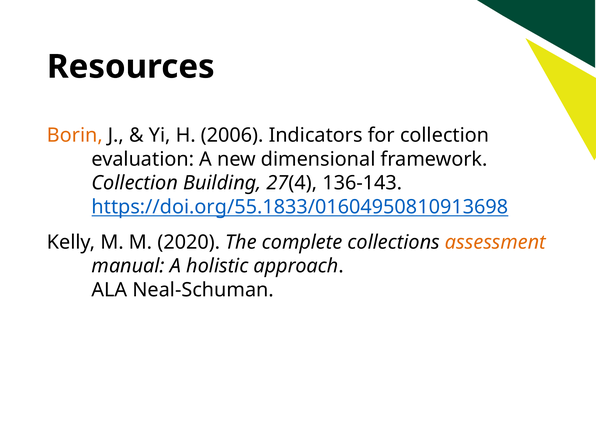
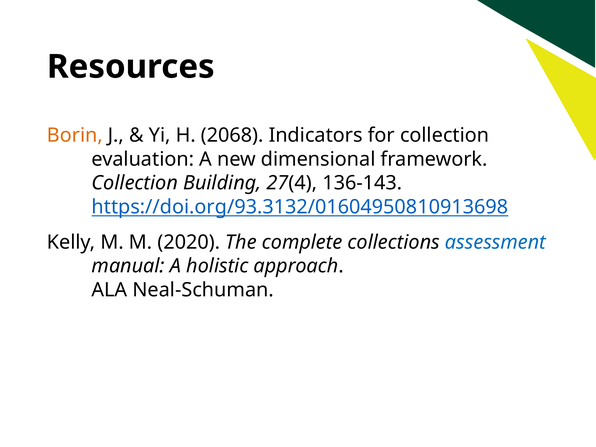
2006: 2006 -> 2068
https://doi.org/55.1833/01604950810913698: https://doi.org/55.1833/01604950810913698 -> https://doi.org/93.3132/01604950810913698
assessment colour: orange -> blue
